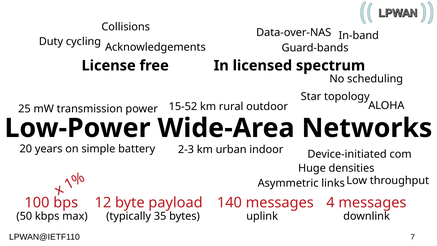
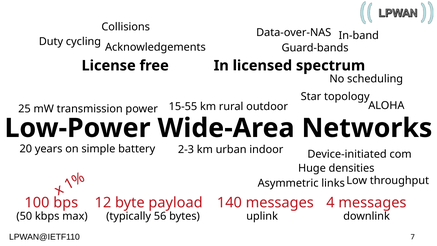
15-52: 15-52 -> 15-55
35: 35 -> 56
